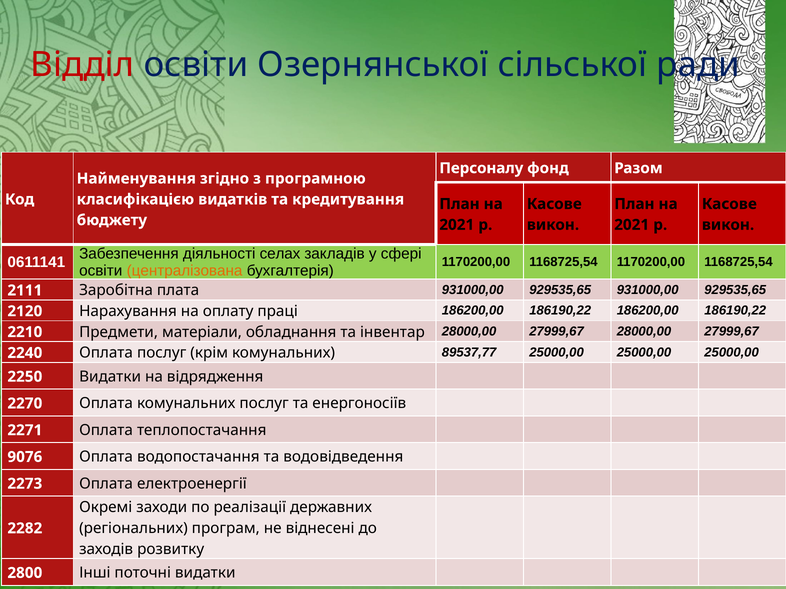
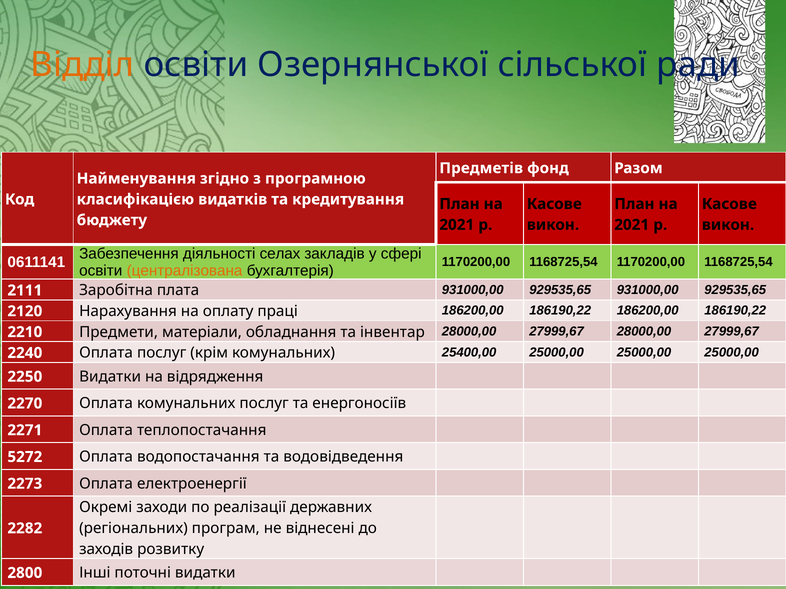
Відділ colour: red -> orange
Персоналу: Персоналу -> Предметів
89537,77: 89537,77 -> 25400,00
9076: 9076 -> 5272
